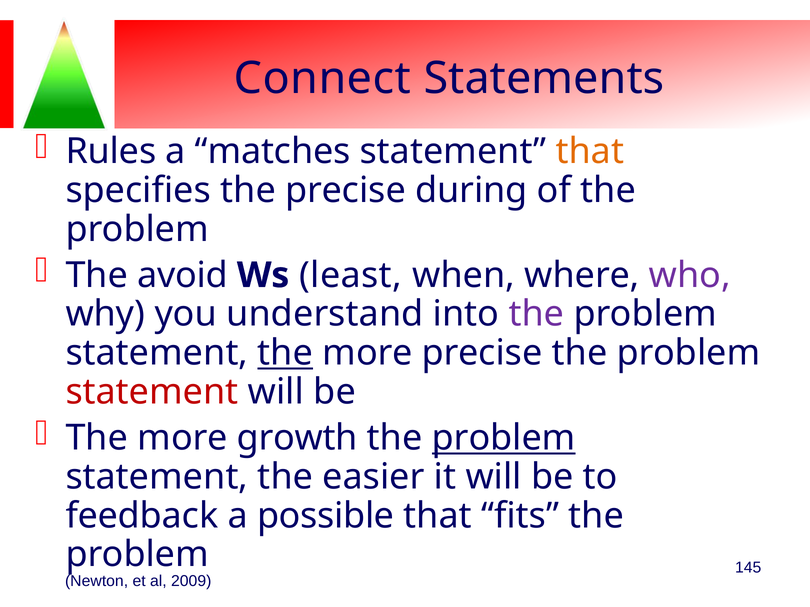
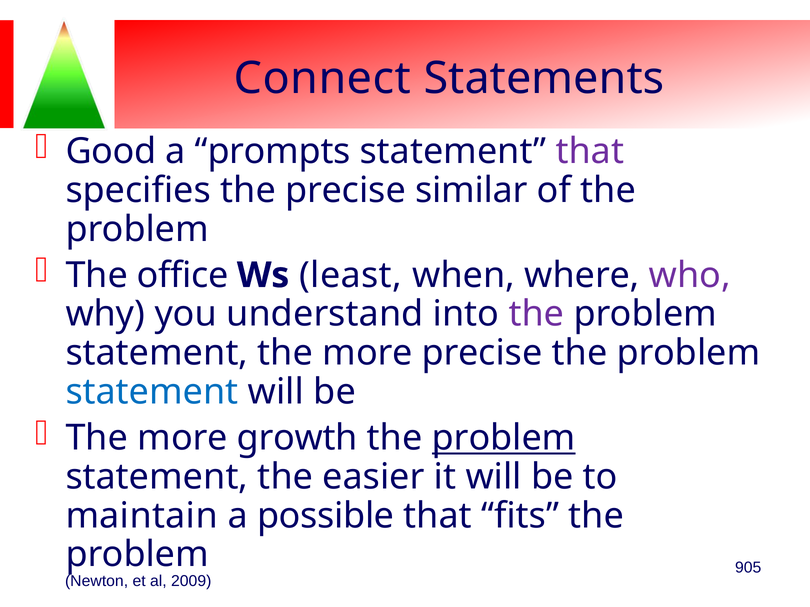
Rules: Rules -> Good
matches: matches -> prompts
that at (590, 152) colour: orange -> purple
during: during -> similar
avoid: avoid -> office
the at (285, 353) underline: present -> none
statement at (152, 392) colour: red -> blue
feedback: feedback -> maintain
145: 145 -> 905
